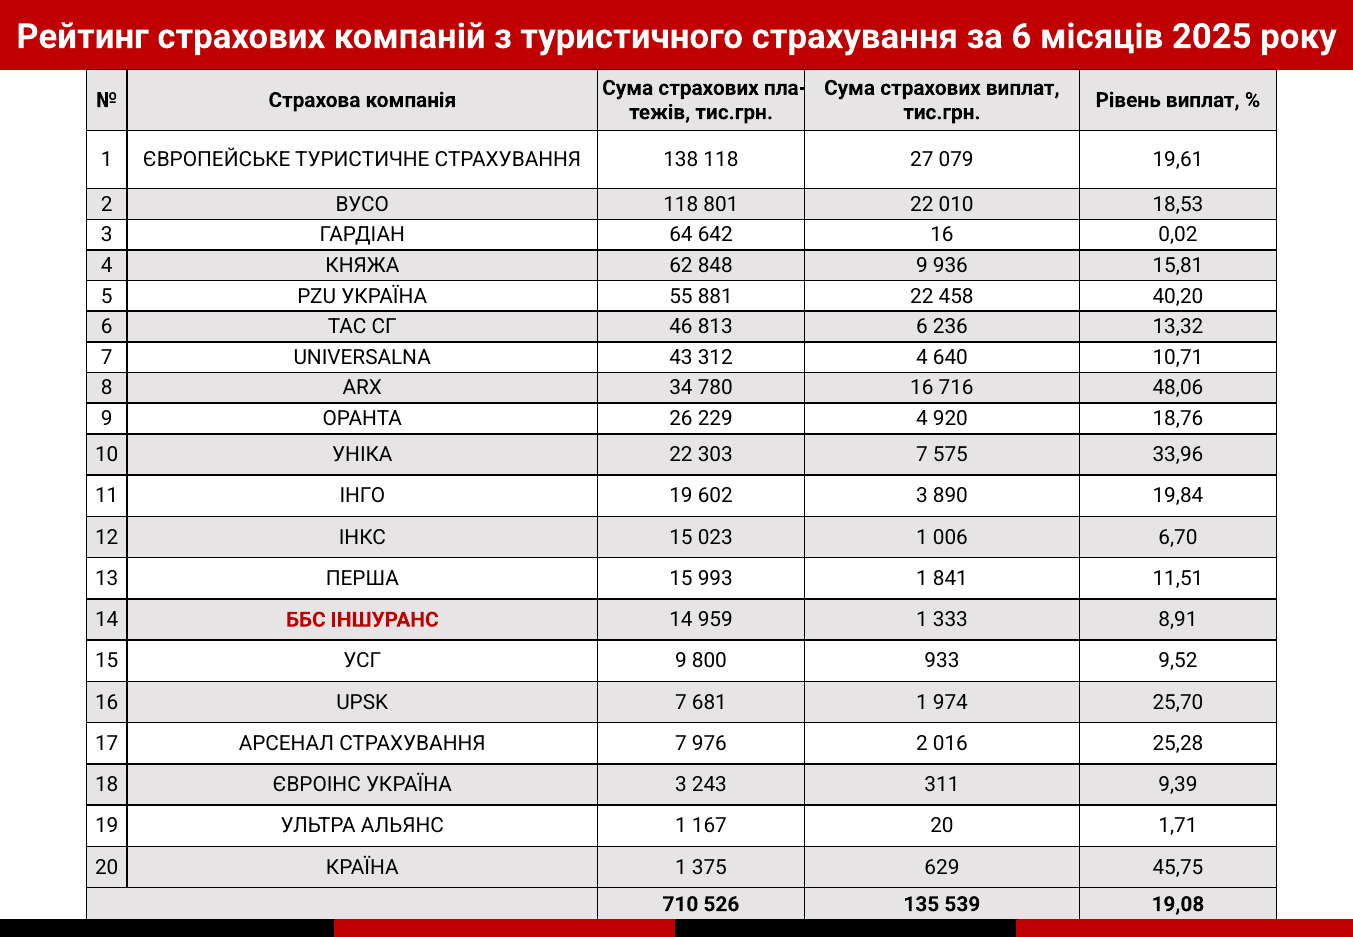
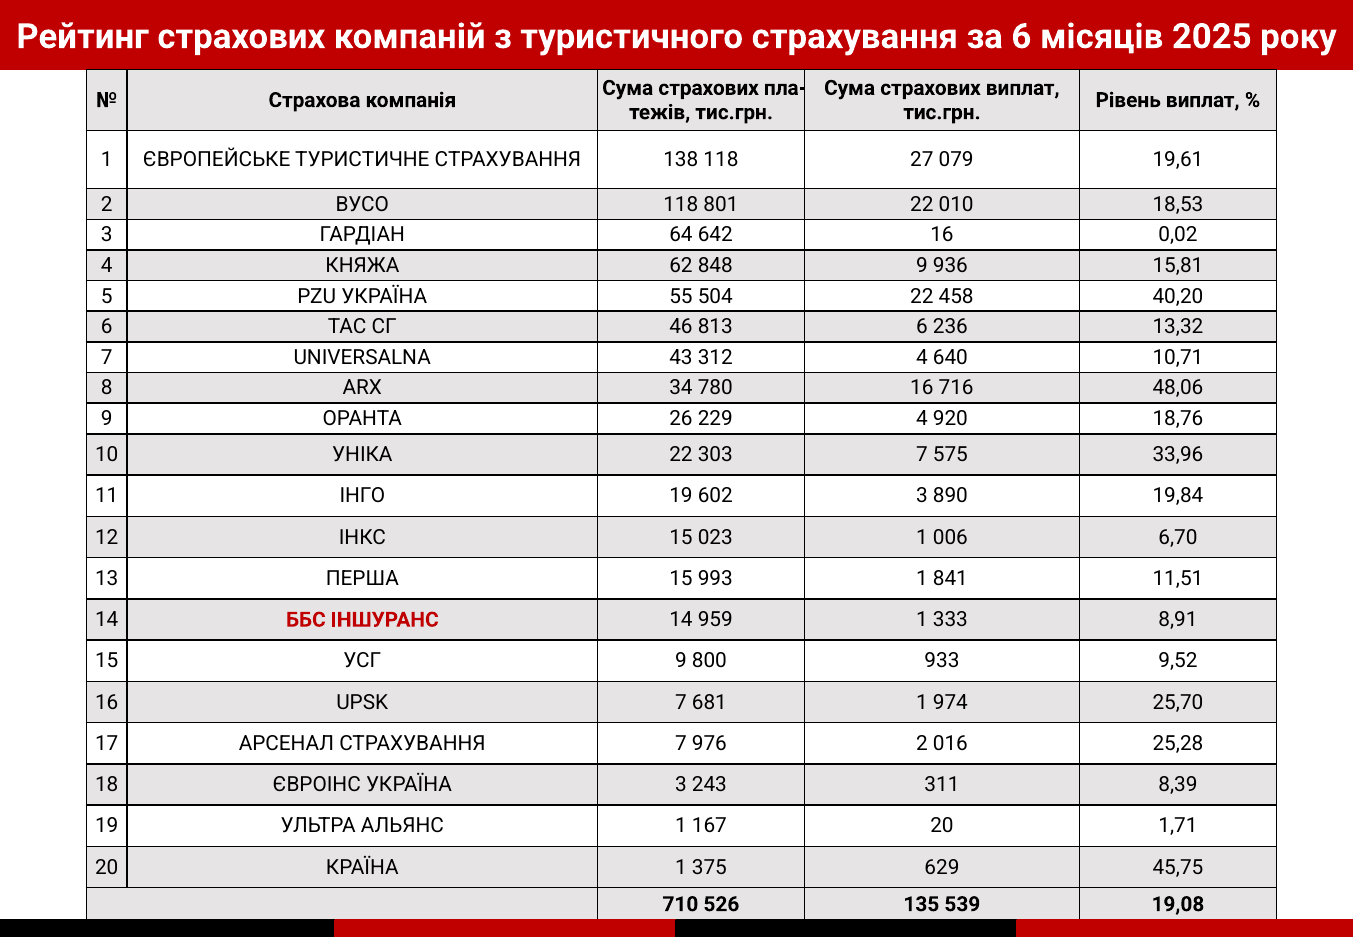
881: 881 -> 504
9,39: 9,39 -> 8,39
